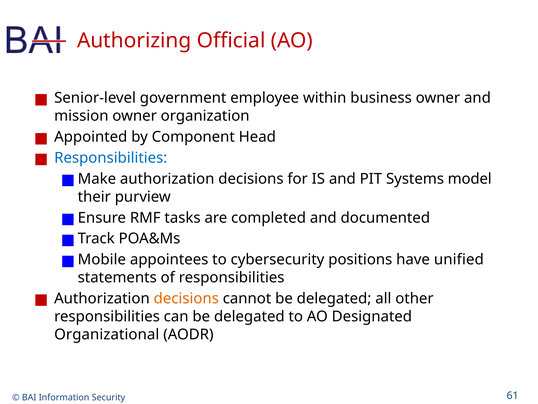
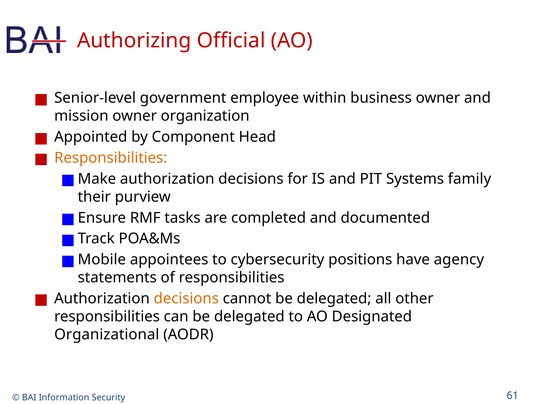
Responsibilities at (111, 158) colour: blue -> orange
model: model -> family
unified: unified -> agency
